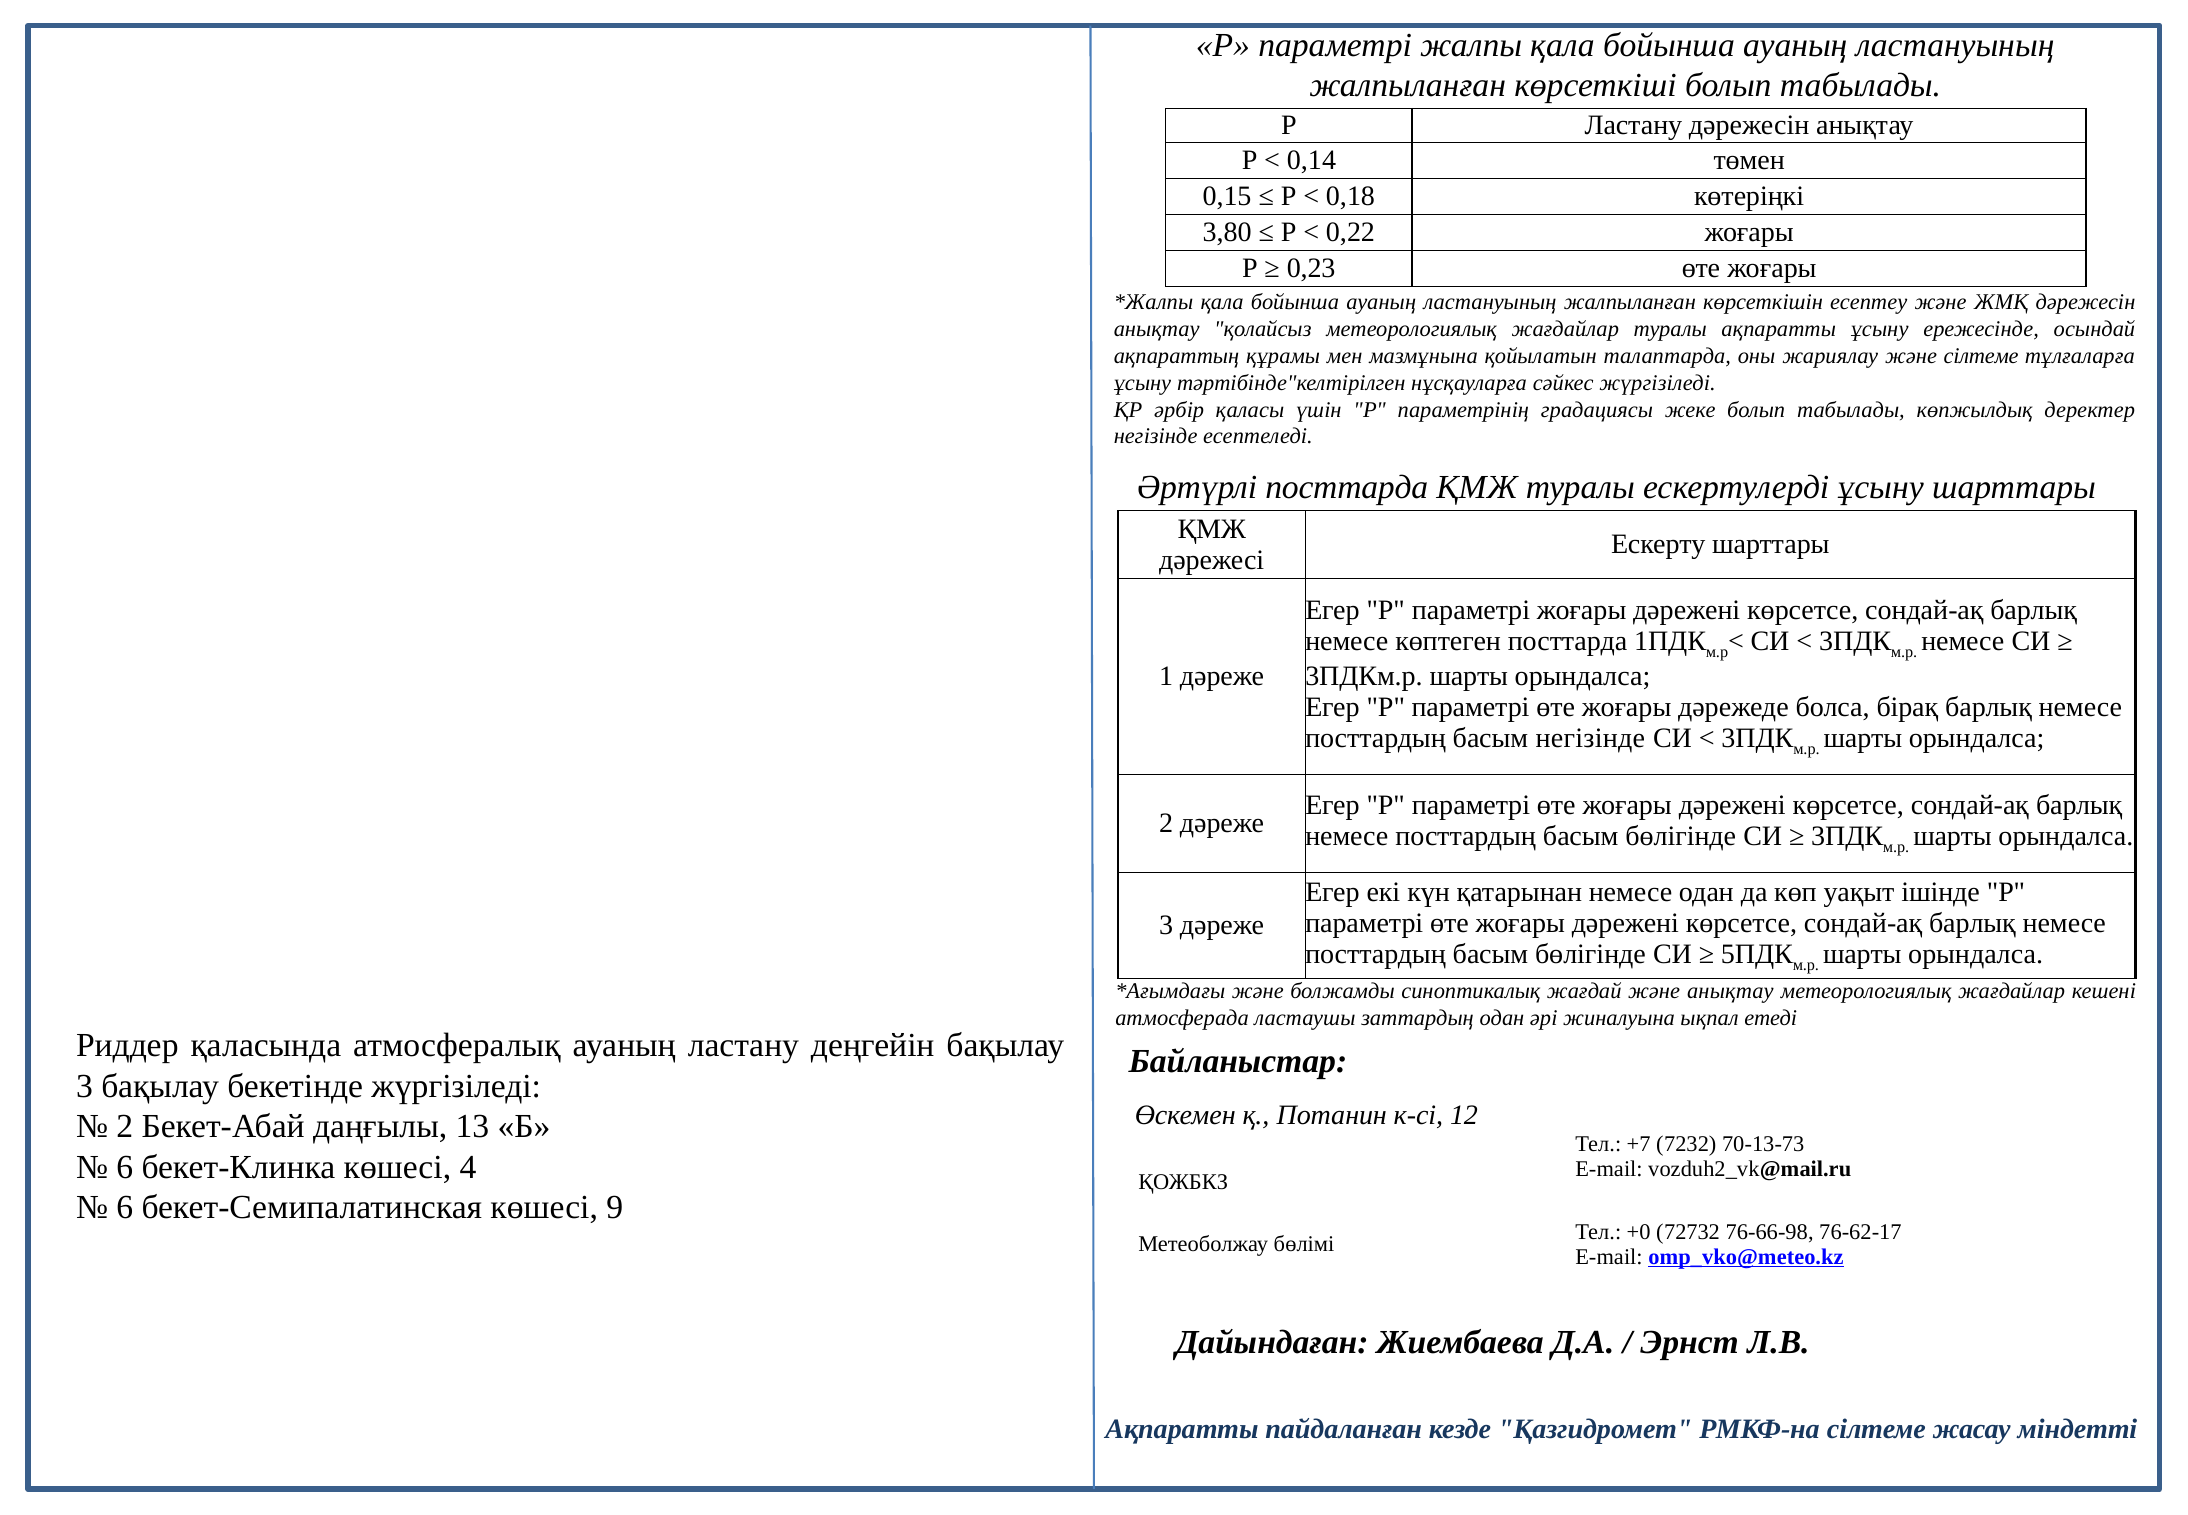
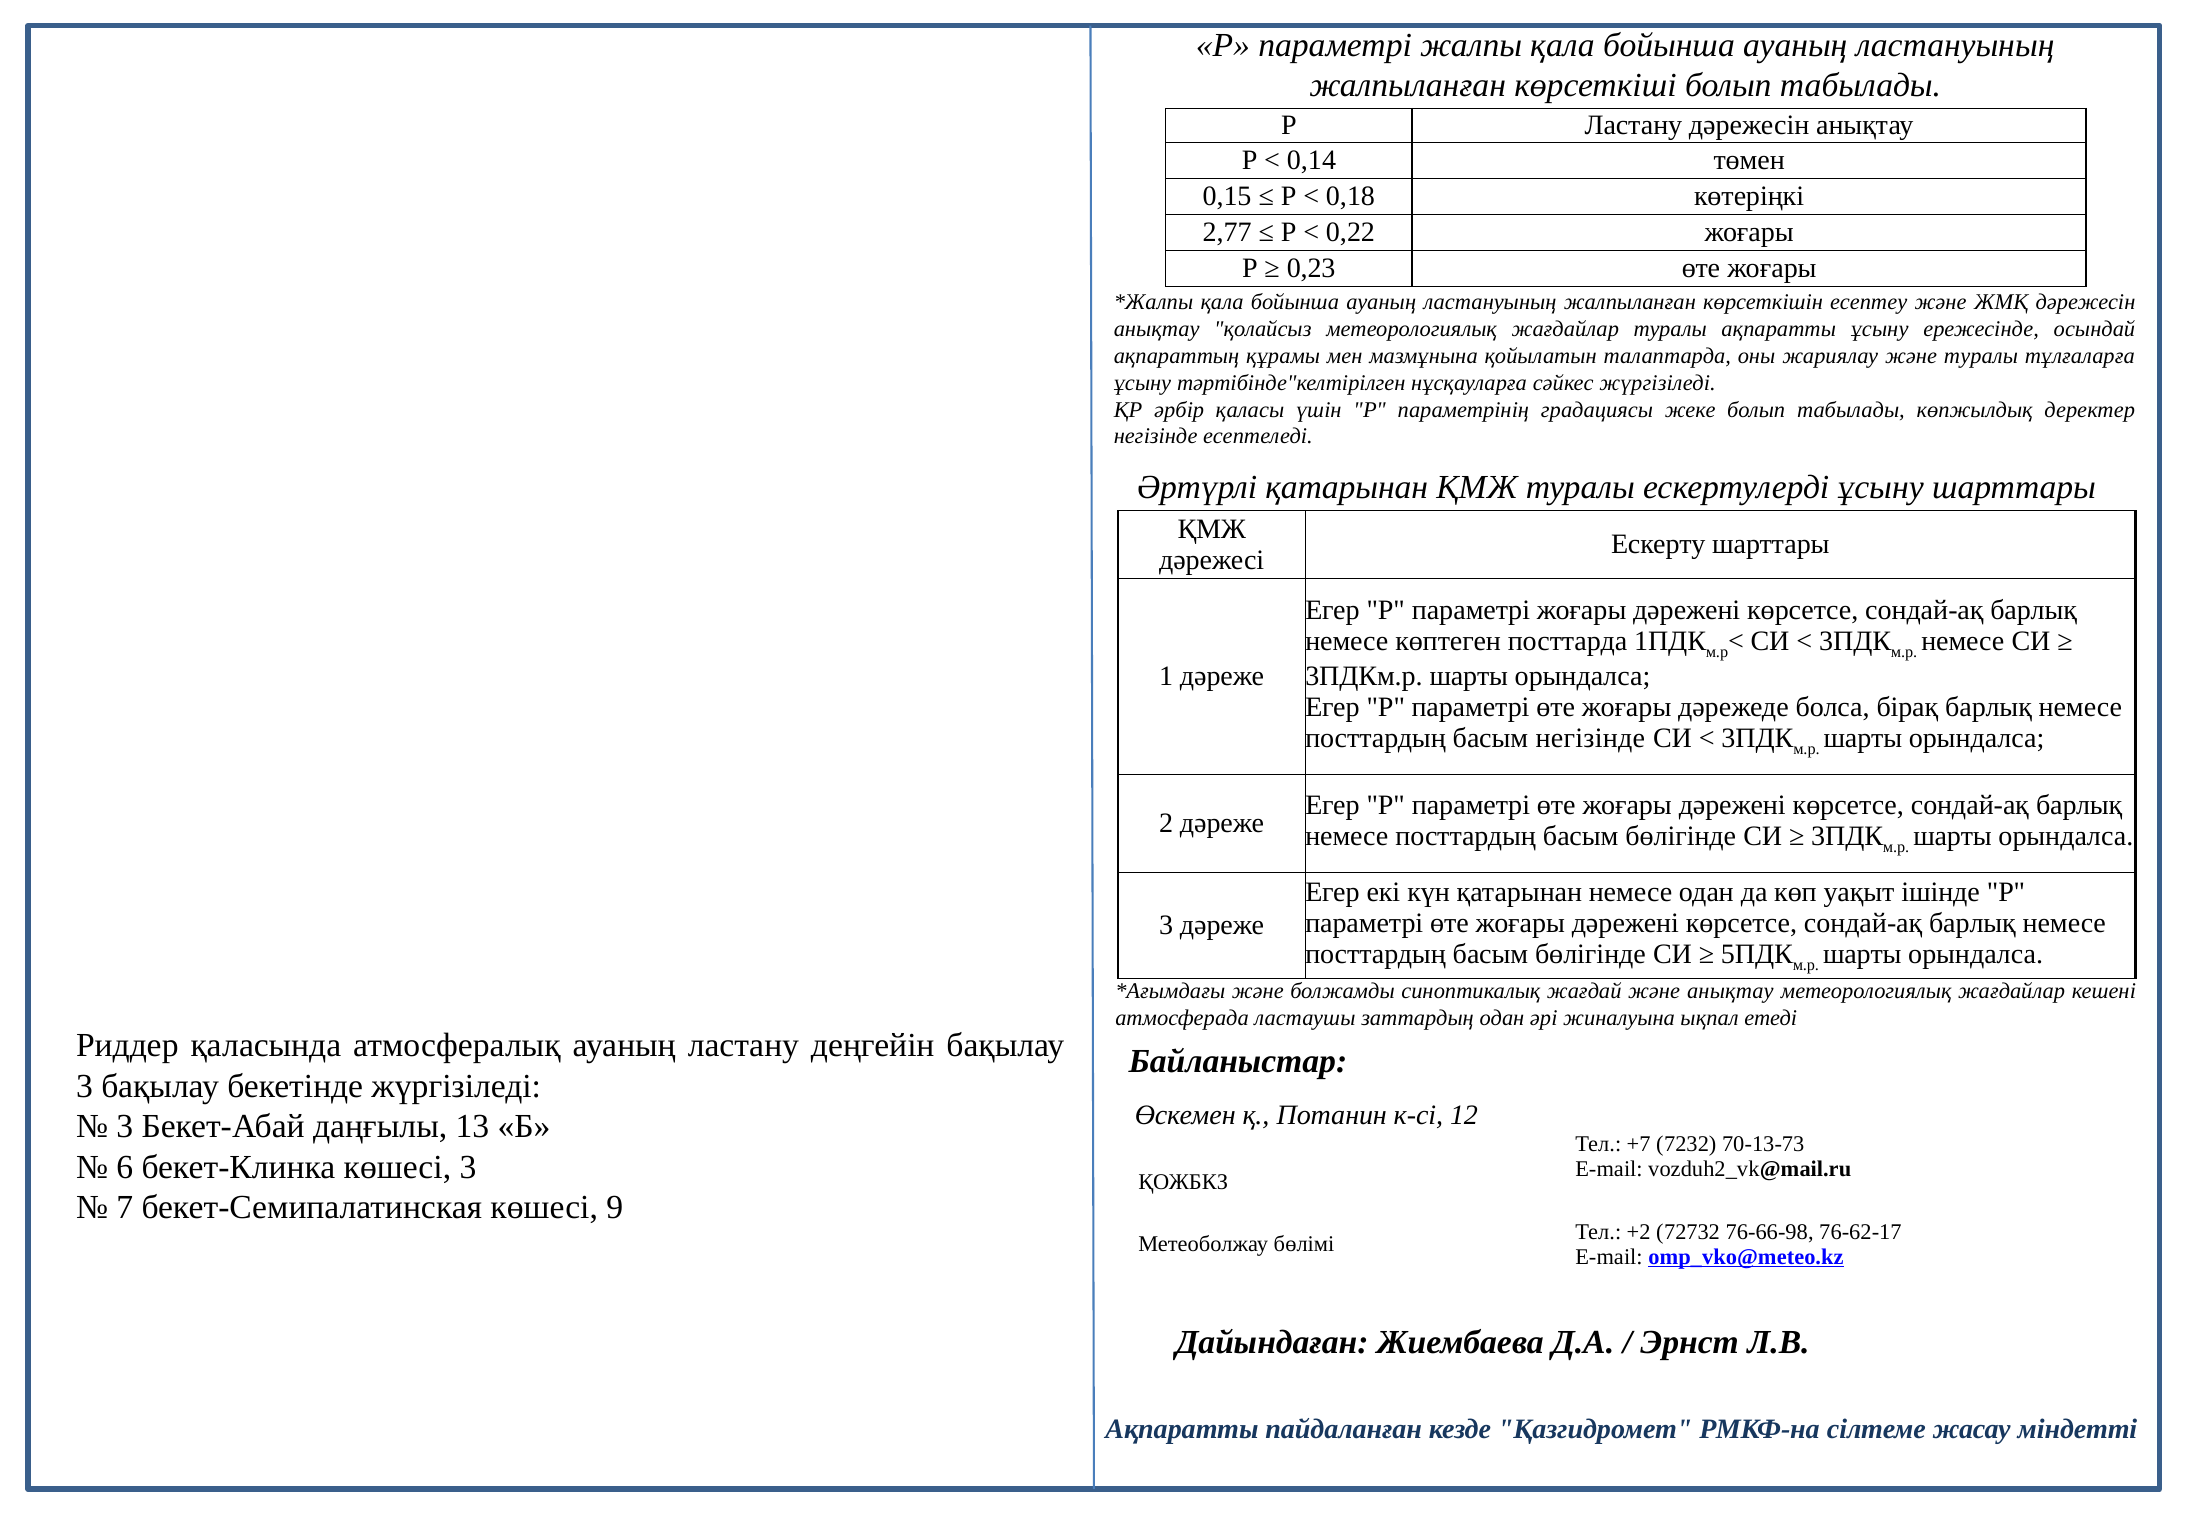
3,80: 3,80 -> 2,77
және сілтеме: сілтеме -> туралы
Әртүрлі посттарда: посттарда -> қатарынан
2 at (125, 1126): 2 -> 3
көшесі 4: 4 -> 3
6 at (125, 1207): 6 -> 7
+0: +0 -> +2
